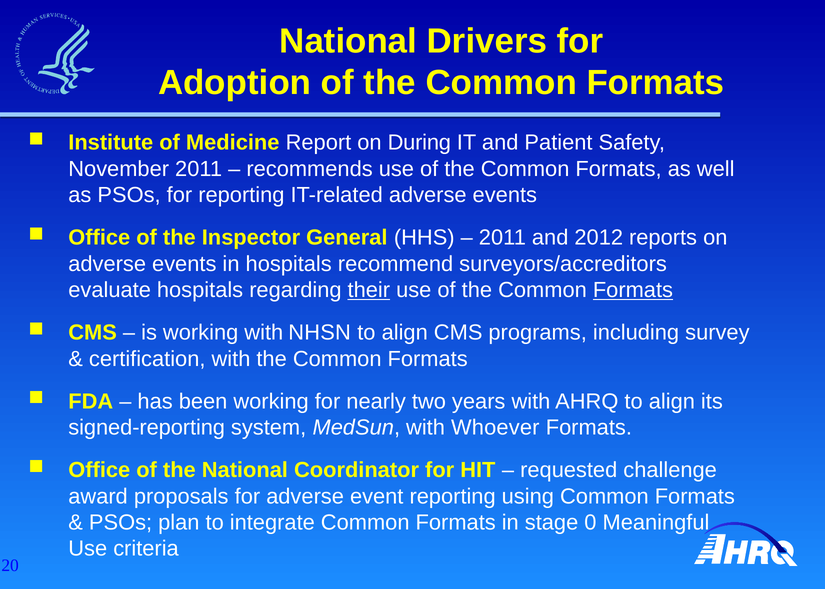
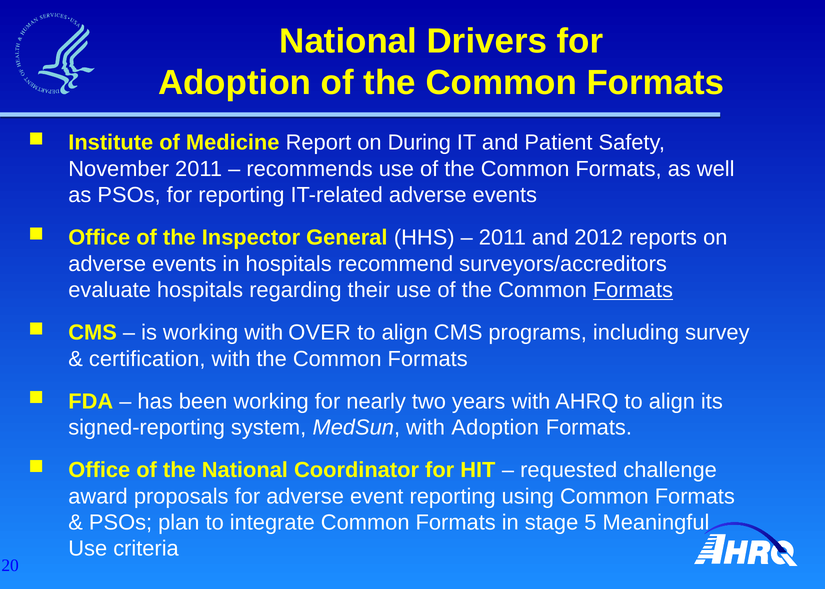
their underline: present -> none
NHSN: NHSN -> OVER
with Whoever: Whoever -> Adoption
0: 0 -> 5
